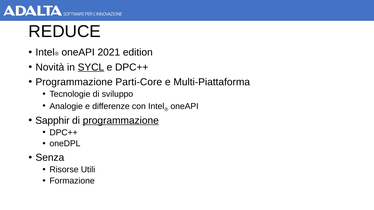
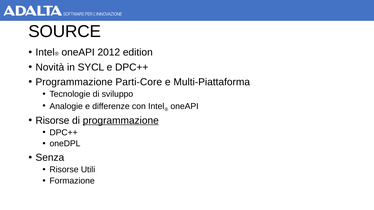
REDUCE: REDUCE -> SOURCE
2021: 2021 -> 2012
SYCL underline: present -> none
Sapphir at (52, 121): Sapphir -> Risorse
